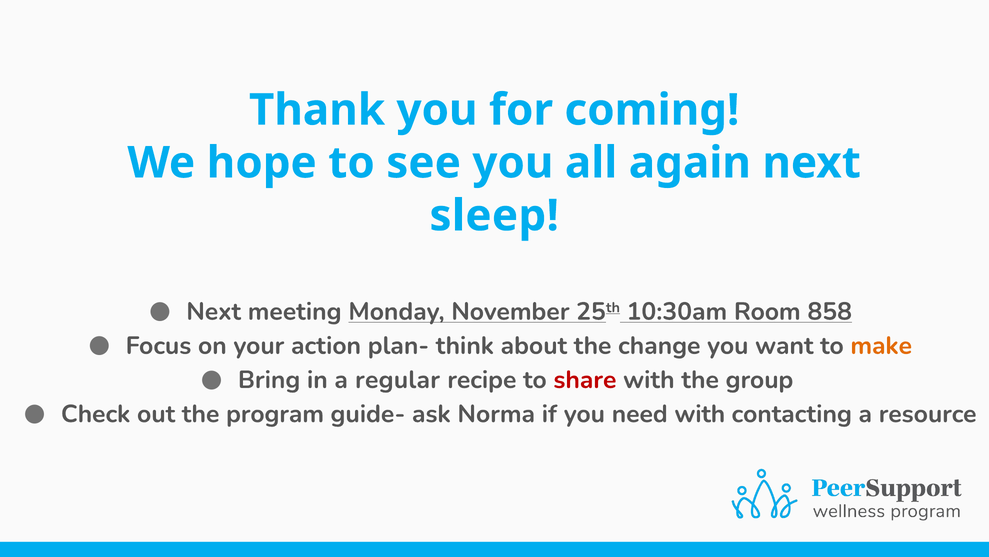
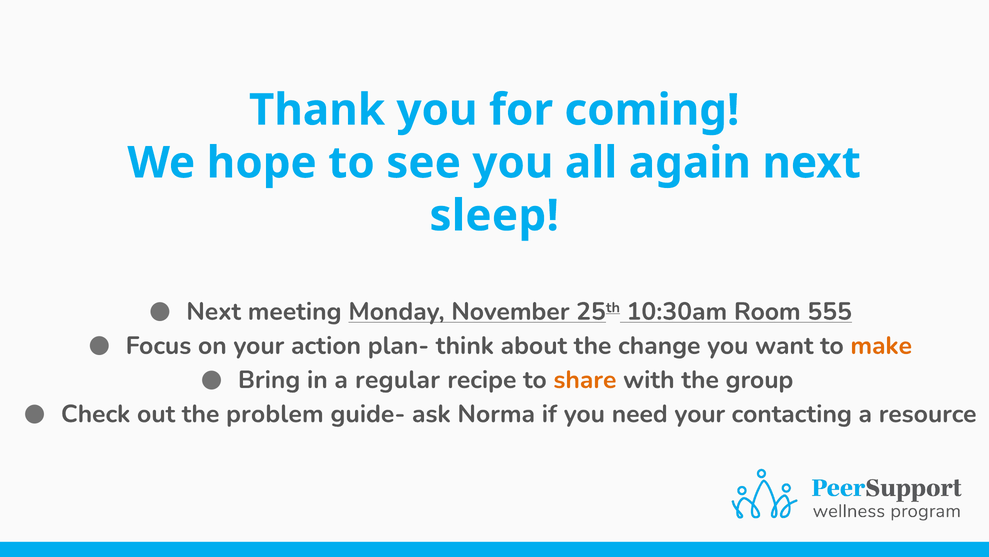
858: 858 -> 555
share colour: red -> orange
program: program -> problem
need with: with -> your
